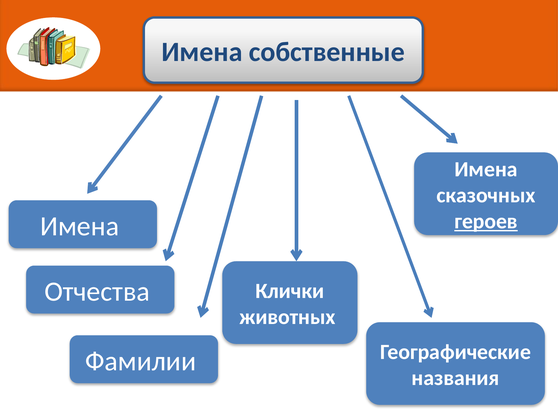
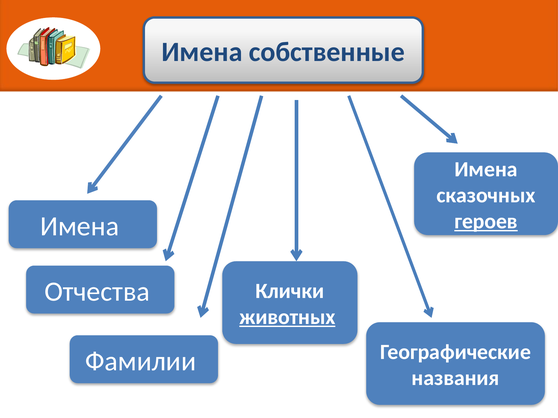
животных underline: none -> present
